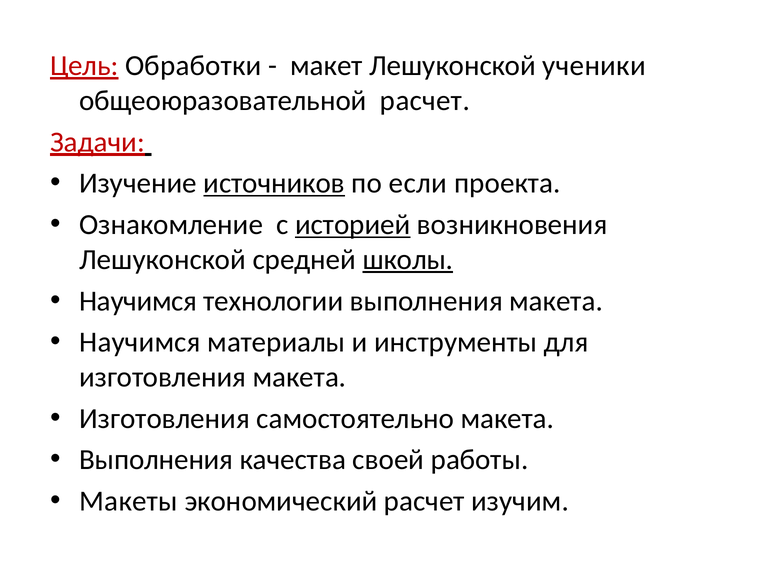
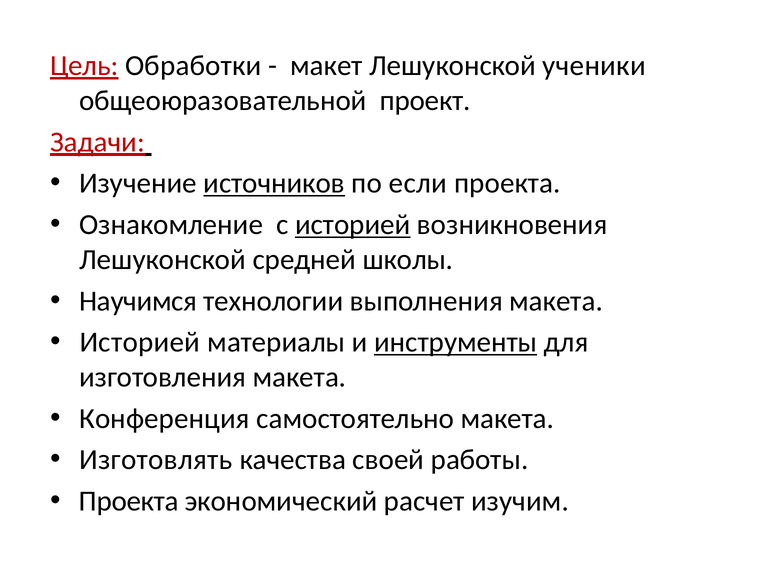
общеоюразовательной расчет: расчет -> проект
школы underline: present -> none
Научимся at (140, 342): Научимся -> Историей
инструменты underline: none -> present
Изготовления at (165, 419): Изготовления -> Конференция
Выполнения at (156, 460): Выполнения -> Изготовлять
Макеты at (129, 501): Макеты -> Проекта
